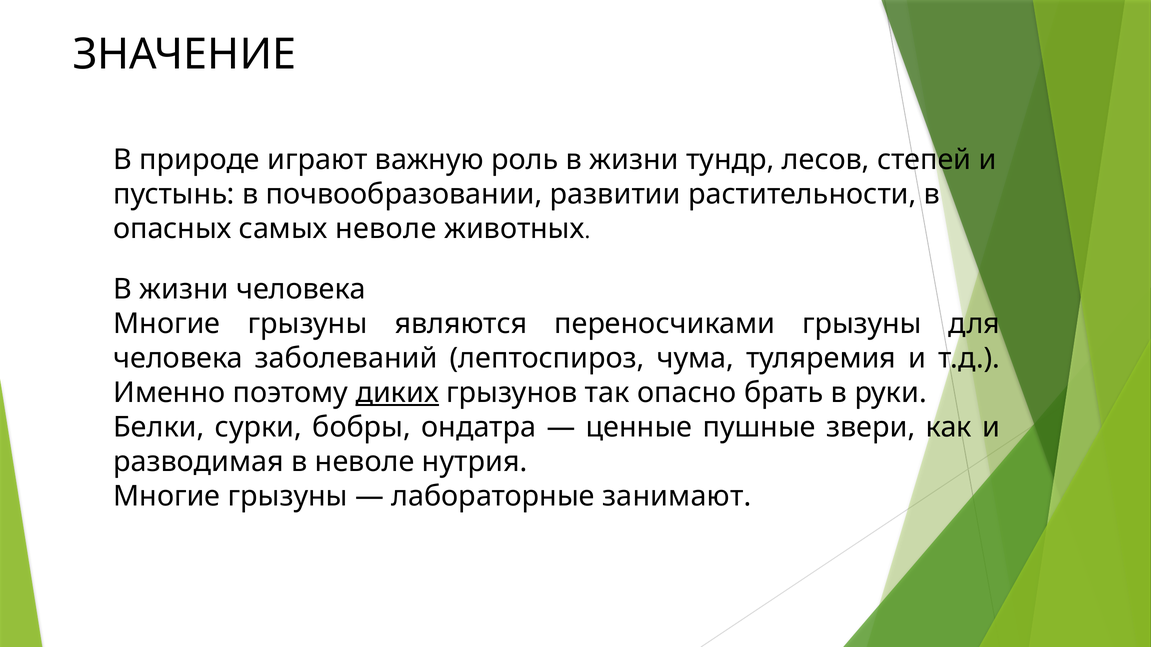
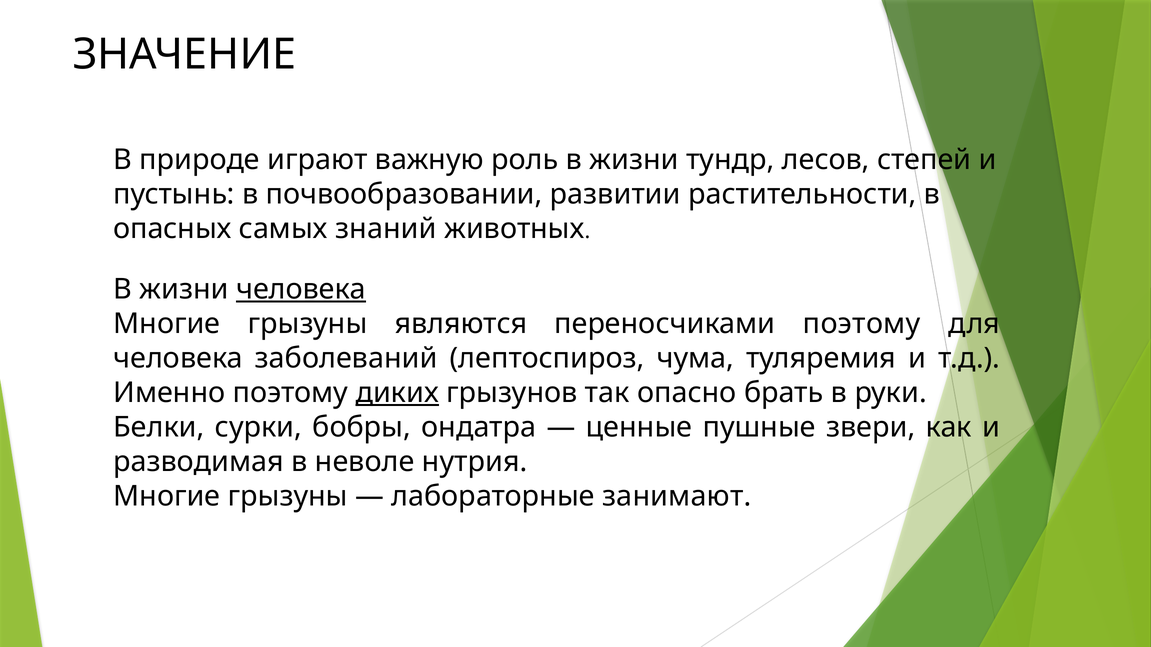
самых неволе: неволе -> знаний
человека at (301, 289) underline: none -> present
переносчиками грызуны: грызуны -> поэтому
